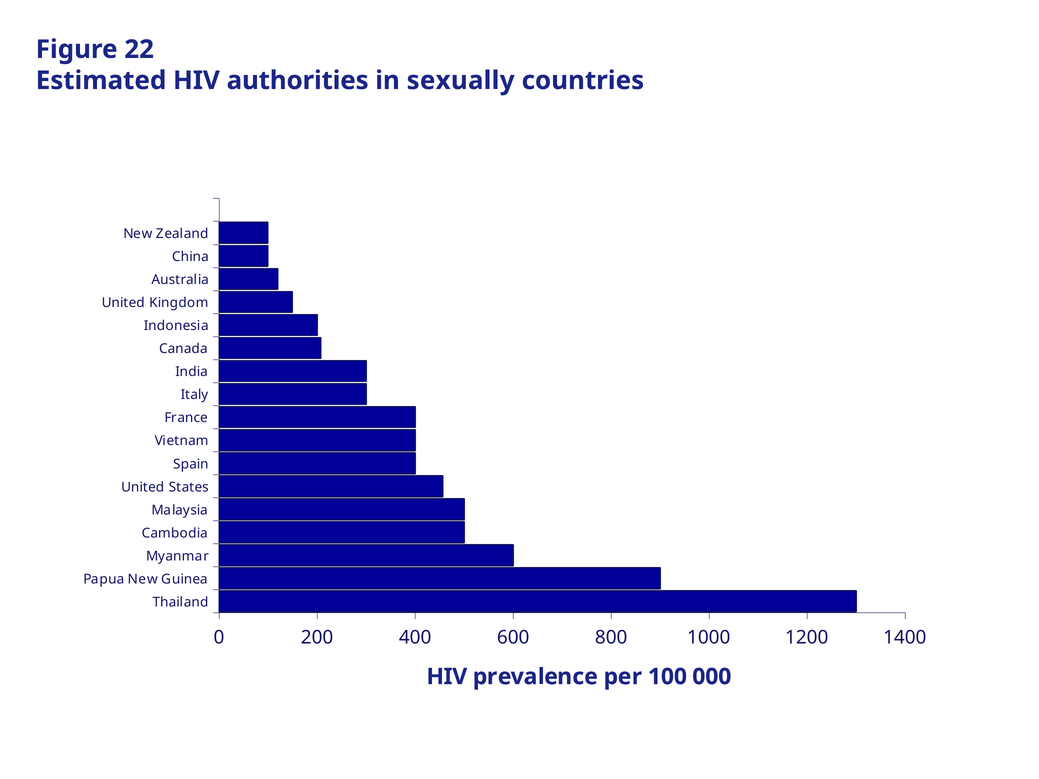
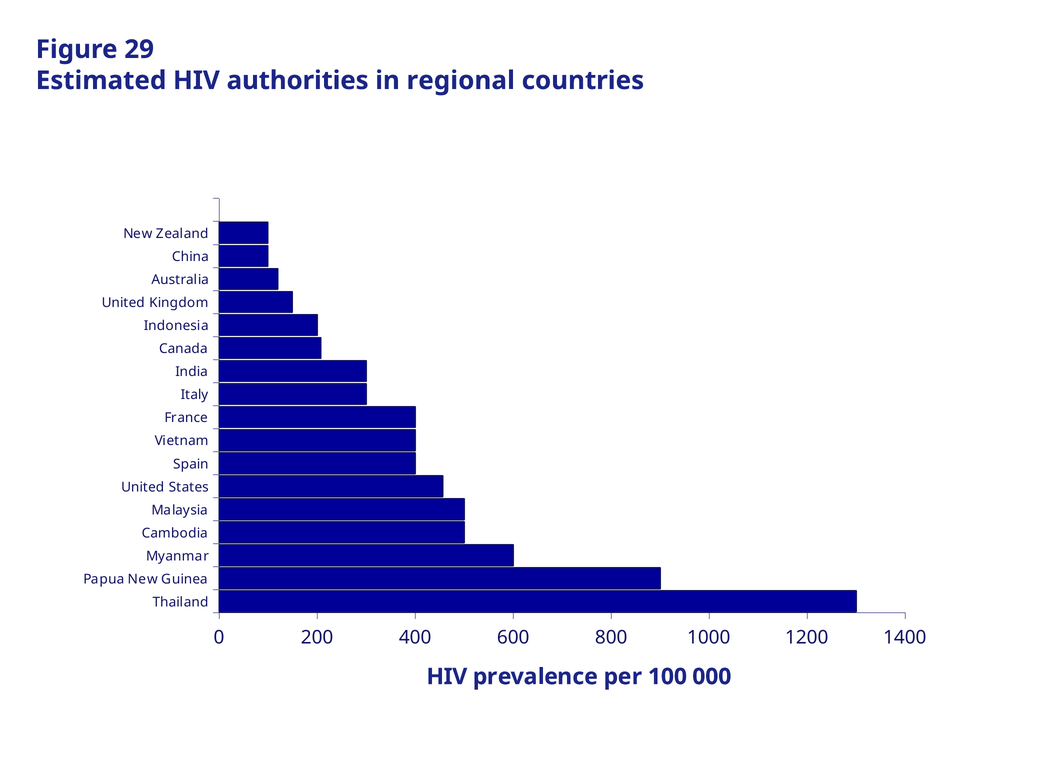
22: 22 -> 29
sexually: sexually -> regional
